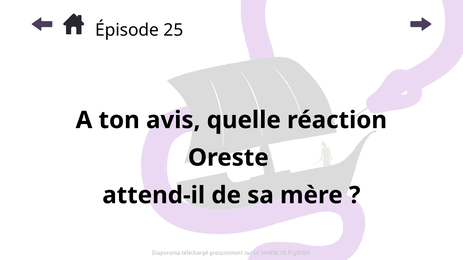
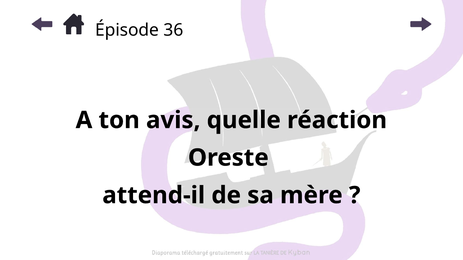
25: 25 -> 36
